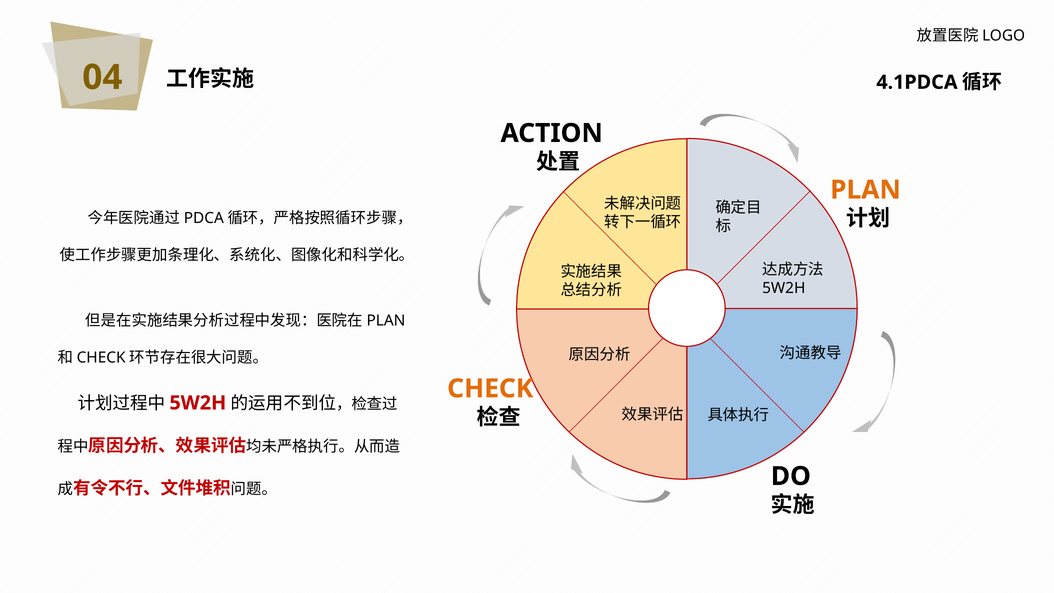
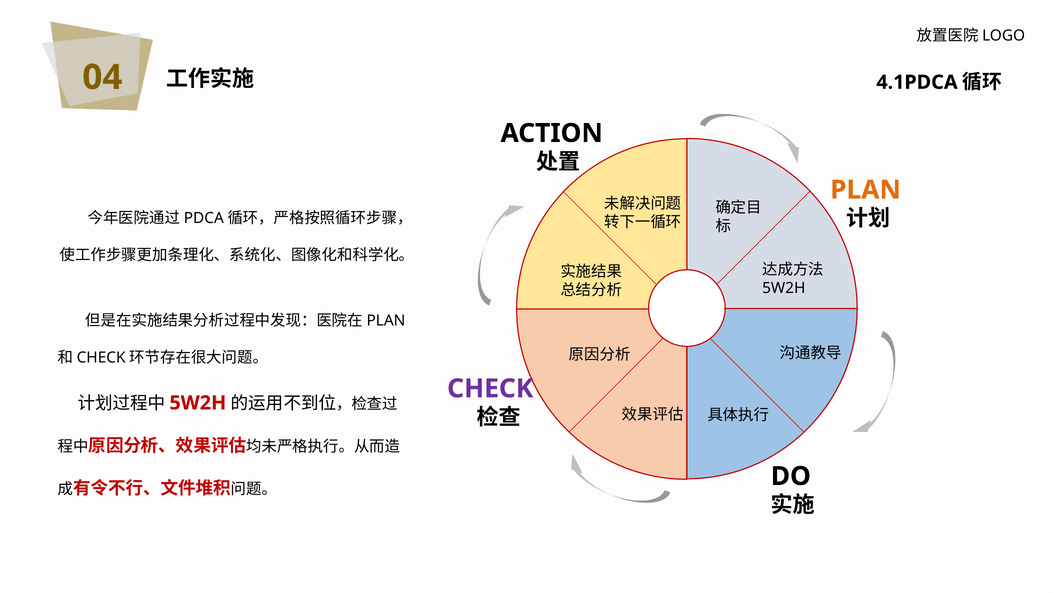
CHECK colour: orange -> purple
